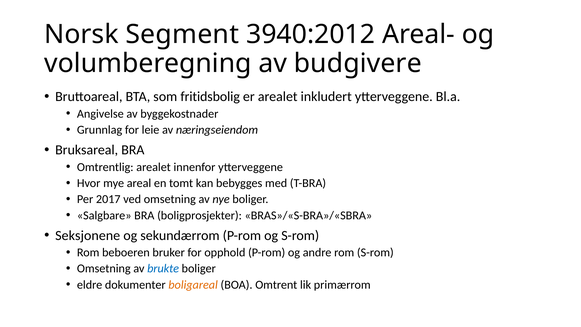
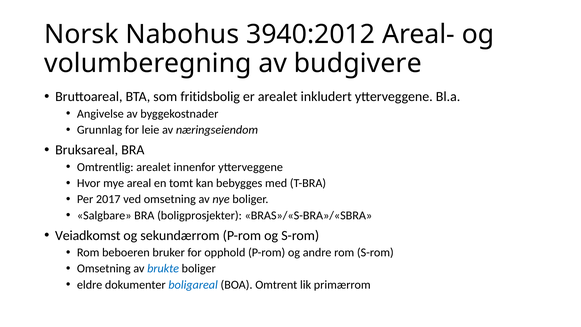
Segment: Segment -> Nabohus
Seksjonene: Seksjonene -> Veiadkomst
boligareal colour: orange -> blue
